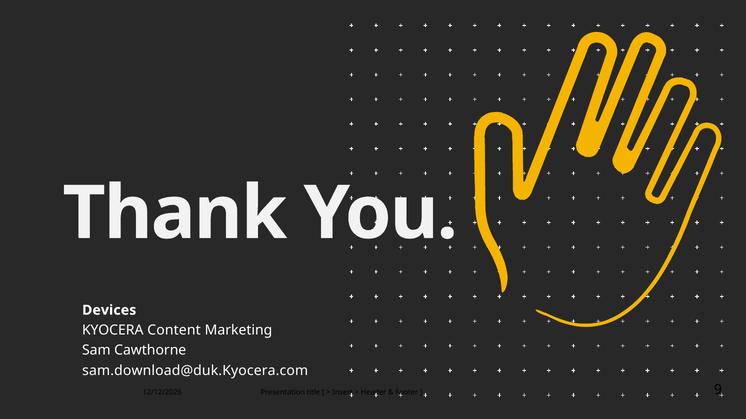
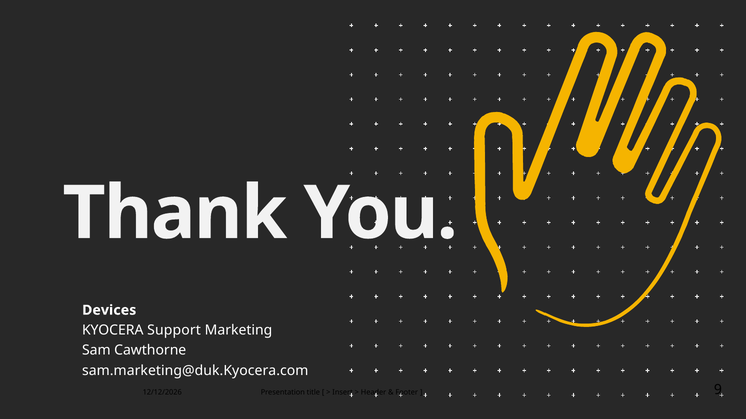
Content: Content -> Support
sam.download@duk.Kyocera.com: sam.download@duk.Kyocera.com -> sam.marketing@duk.Kyocera.com
